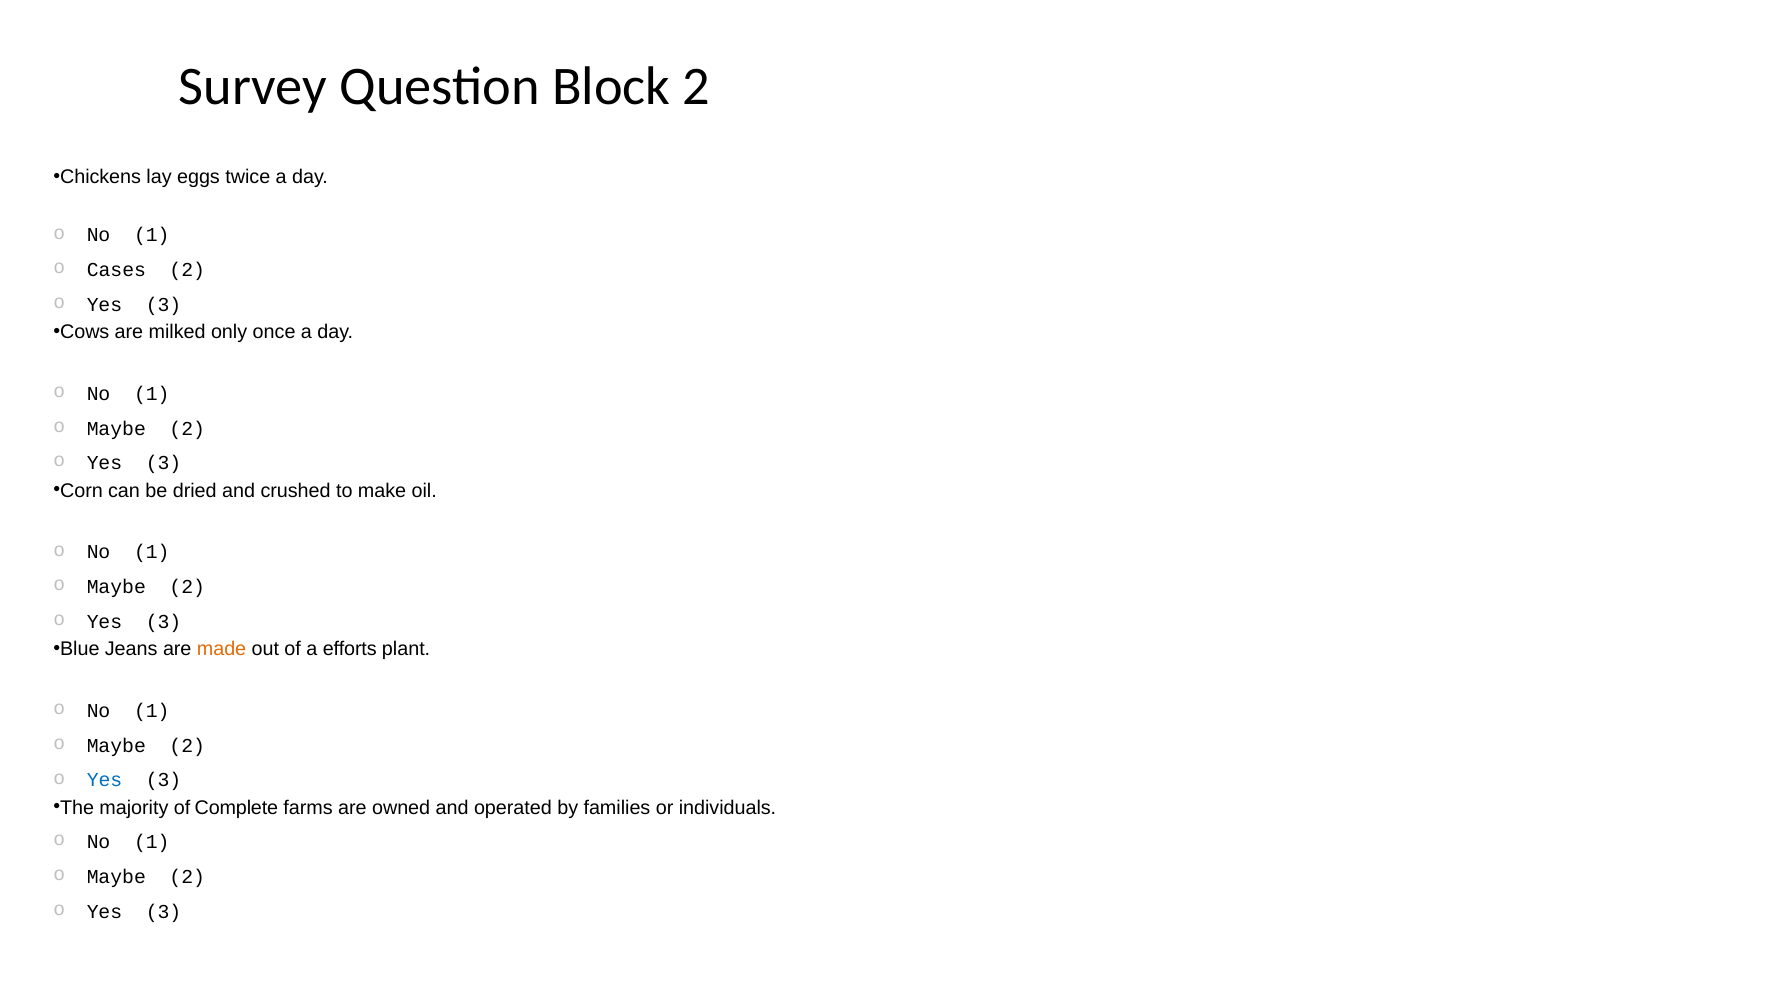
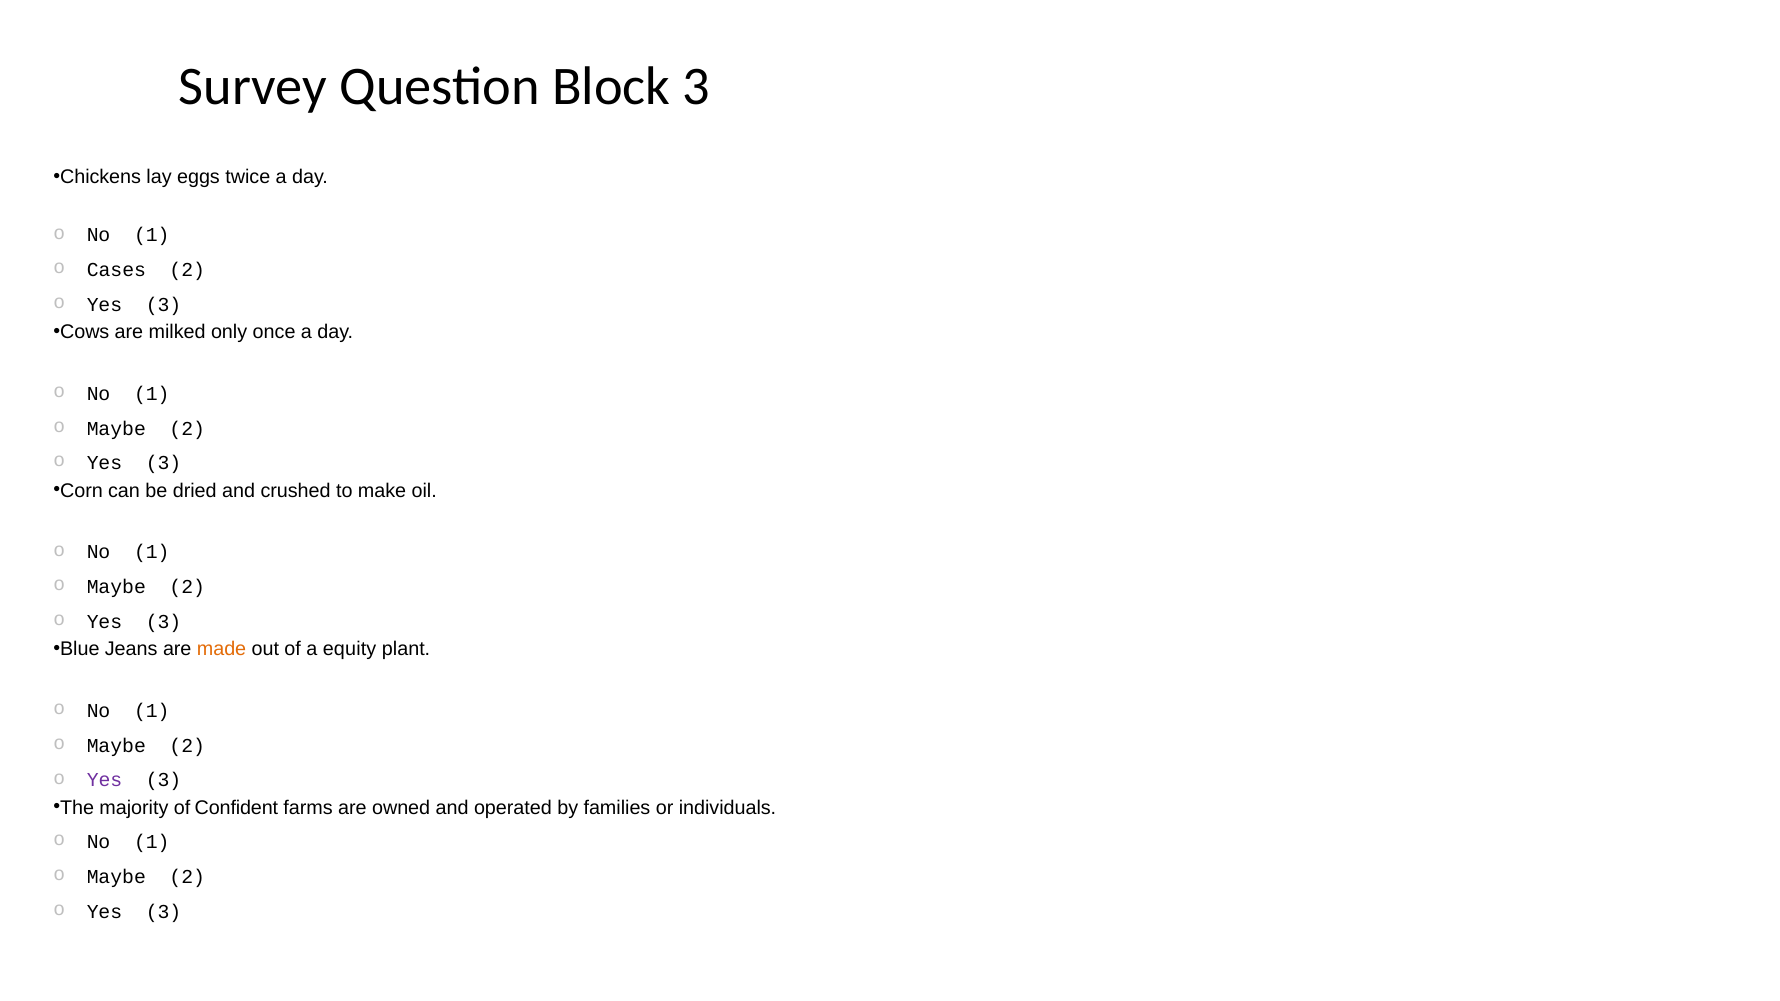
Block 2: 2 -> 3
efforts: efforts -> equity
Yes at (105, 781) colour: blue -> purple
Complete: Complete -> Confident
